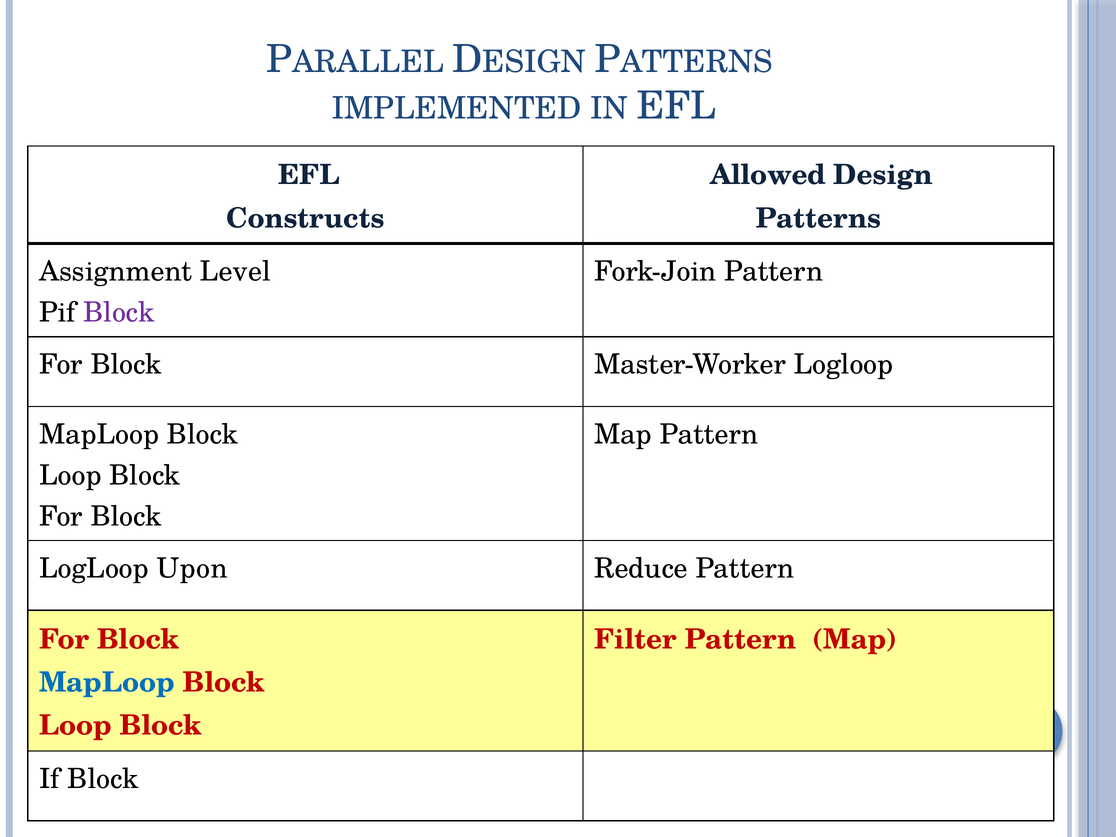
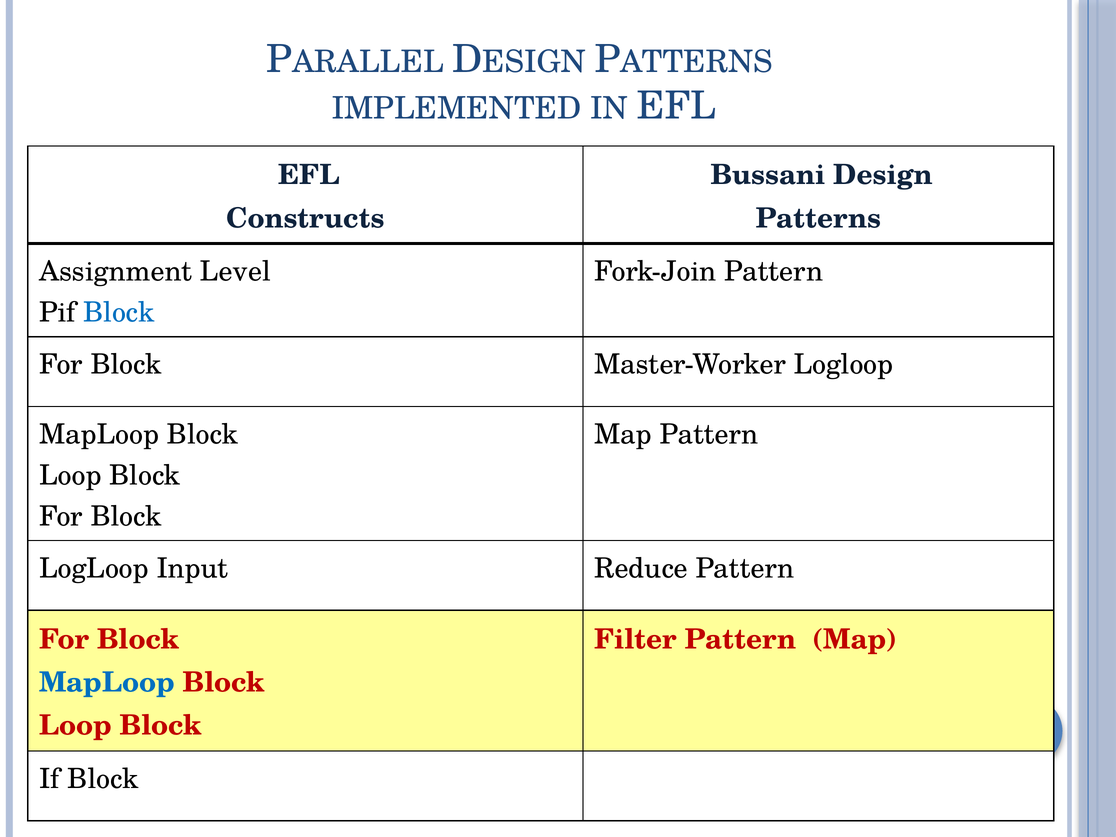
Allowed: Allowed -> Bussani
Block at (119, 313) colour: purple -> blue
Upon: Upon -> Input
